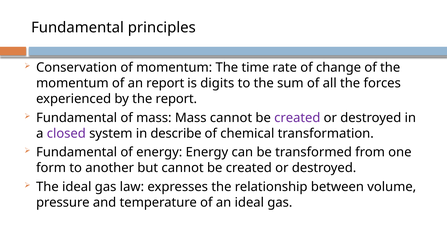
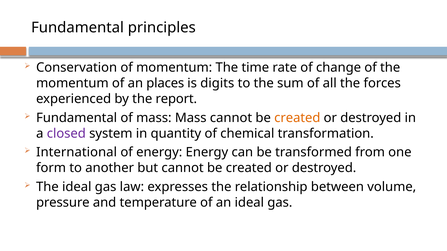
an report: report -> places
created at (297, 118) colour: purple -> orange
describe: describe -> quantity
Fundamental at (77, 153): Fundamental -> International
